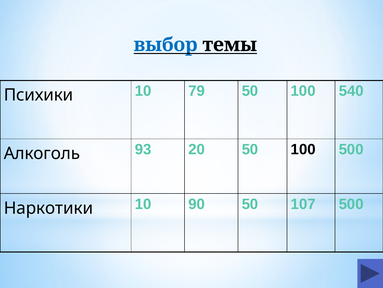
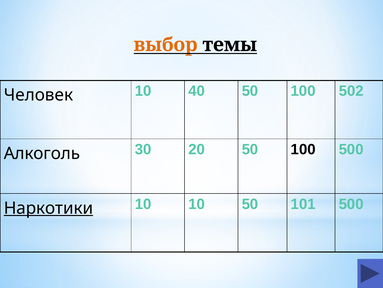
выбор colour: blue -> orange
Психики: Психики -> Человек
79: 79 -> 40
540: 540 -> 502
93: 93 -> 30
Наркотики underline: none -> present
10 90: 90 -> 10
107: 107 -> 101
